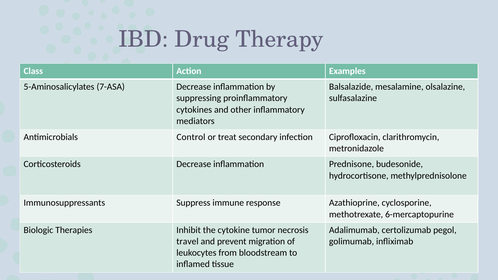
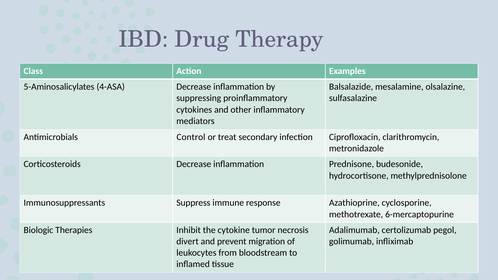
7-ASA: 7-ASA -> 4-ASA
travel: travel -> divert
